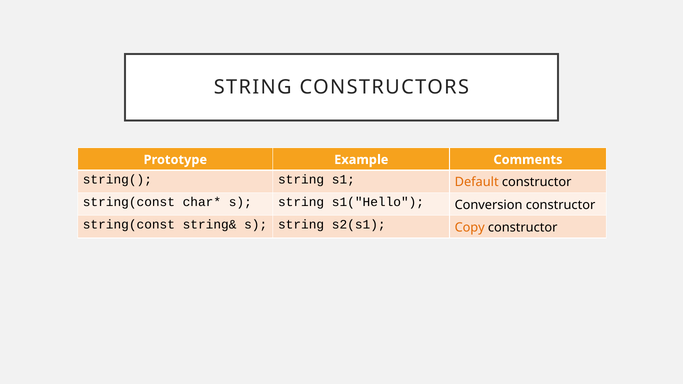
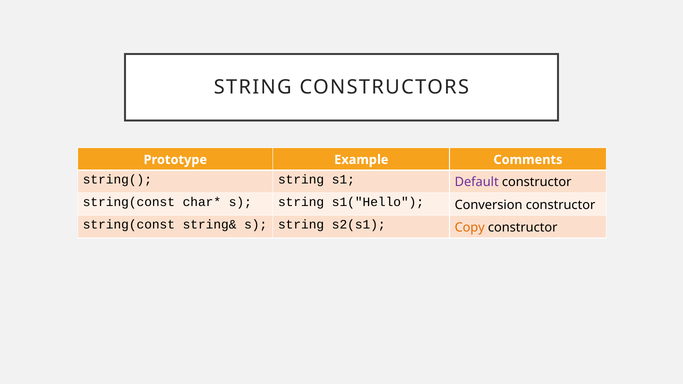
Default colour: orange -> purple
